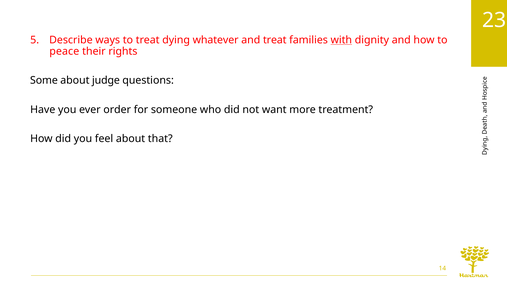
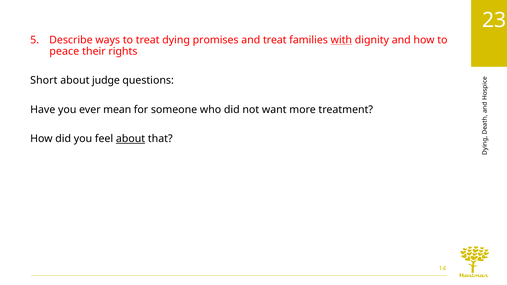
whatever: whatever -> promises
Some: Some -> Short
order: order -> mean
about at (131, 139) underline: none -> present
